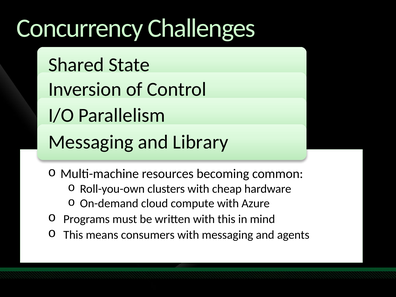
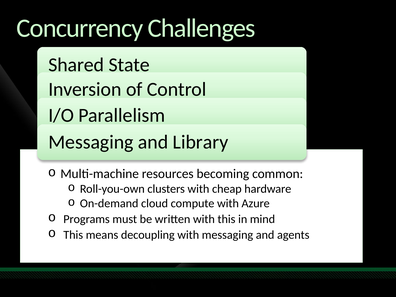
consumers: consumers -> decoupling
